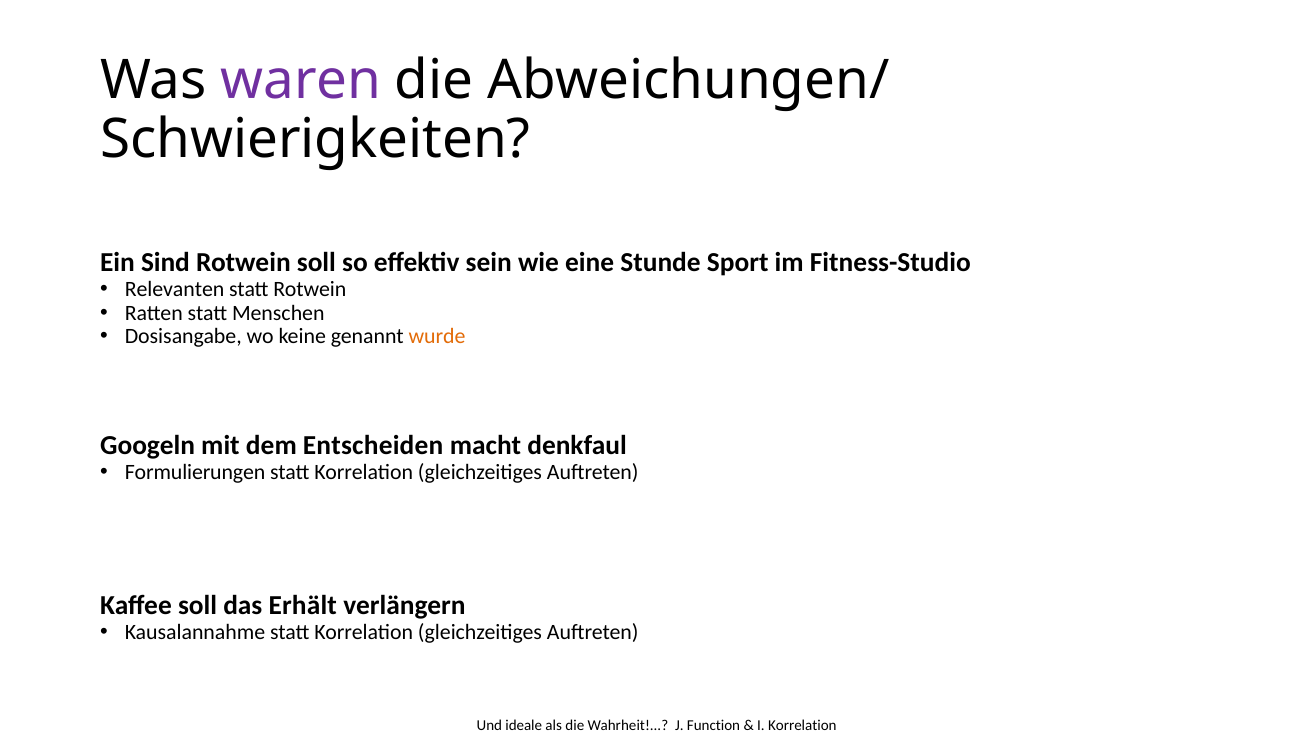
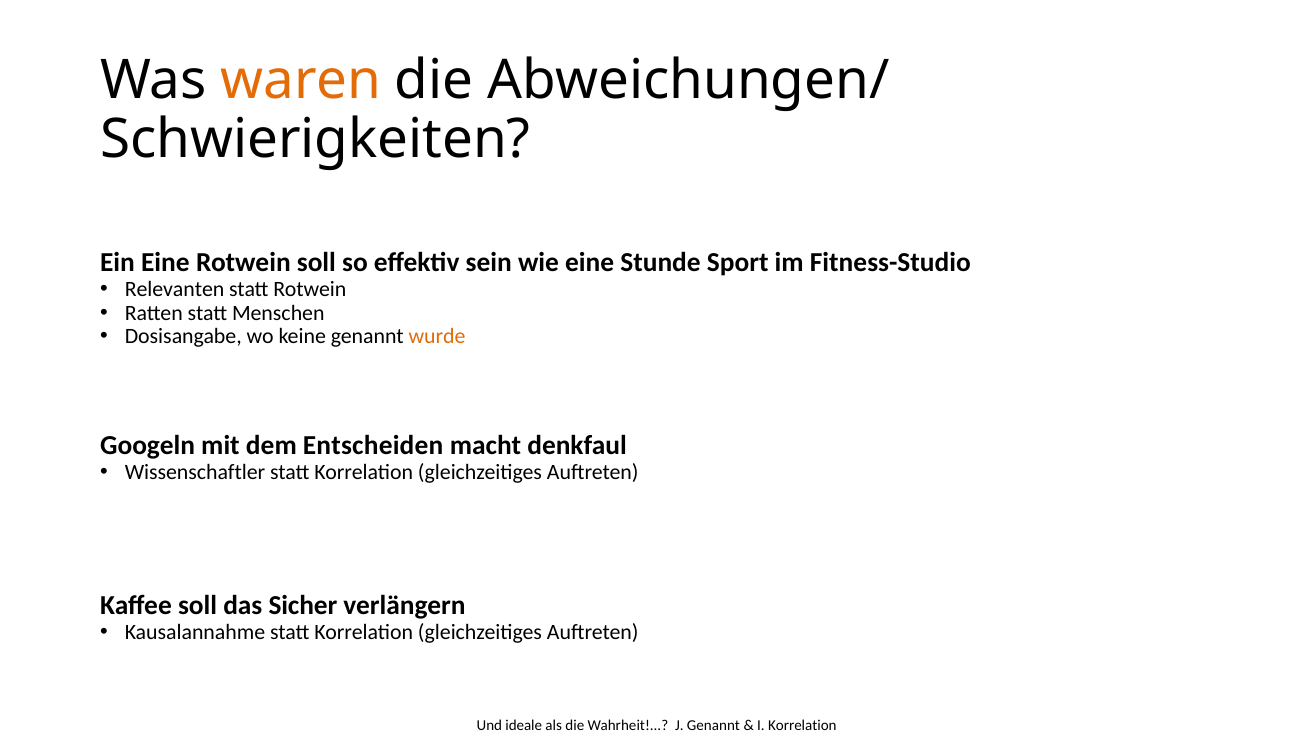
waren colour: purple -> orange
Ein Sind: Sind -> Eine
Formulierungen: Formulierungen -> Wissenschaftler
Erhält: Erhält -> Sicher
J Function: Function -> Genannt
